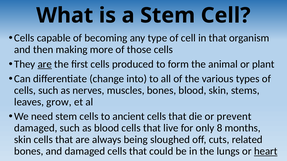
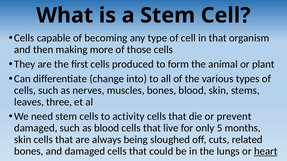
are at (45, 64) underline: present -> none
grow: grow -> three
ancient: ancient -> activity
8: 8 -> 5
